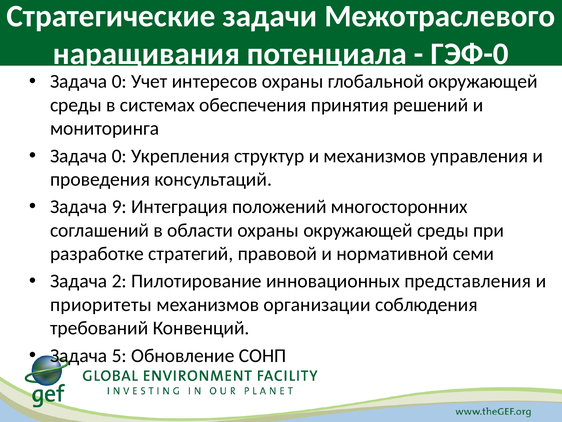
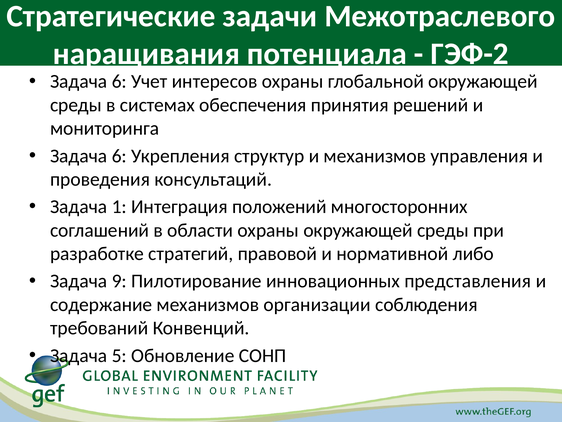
ГЭФ-0: ГЭФ-0 -> ГЭФ-2
0 at (119, 81): 0 -> 6
0 at (119, 156): 0 -> 6
9: 9 -> 1
семи: семи -> либо
2: 2 -> 9
приоритеты: приоритеты -> содержание
